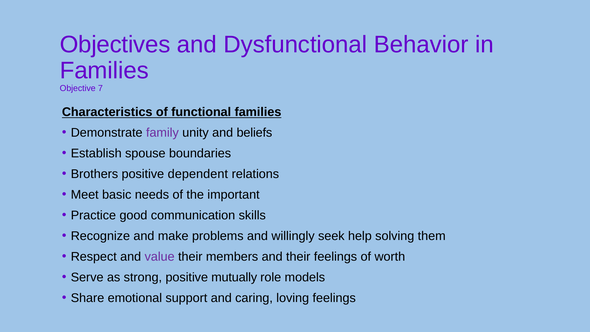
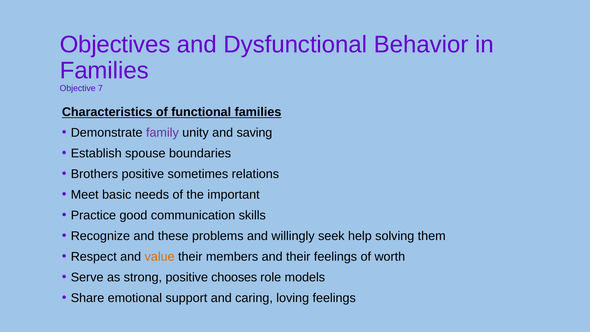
beliefs: beliefs -> saving
dependent: dependent -> sometimes
make: make -> these
value colour: purple -> orange
mutually: mutually -> chooses
